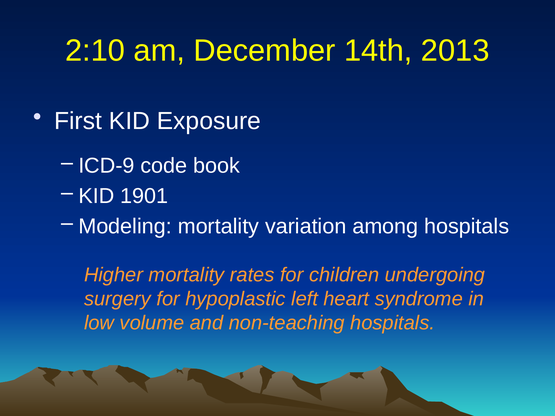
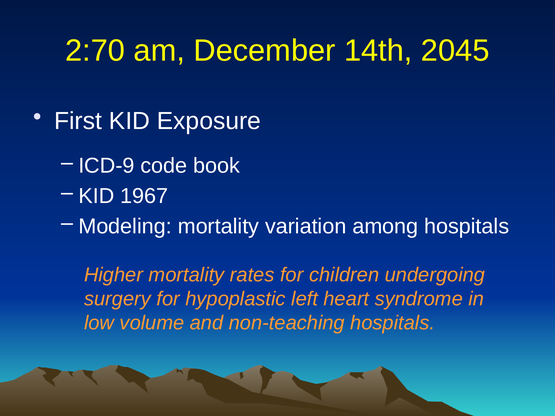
2:10: 2:10 -> 2:70
2013: 2013 -> 2045
1901: 1901 -> 1967
